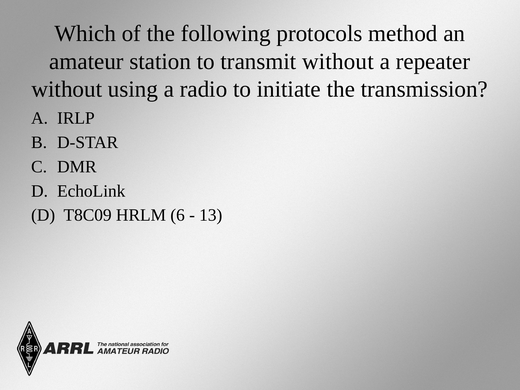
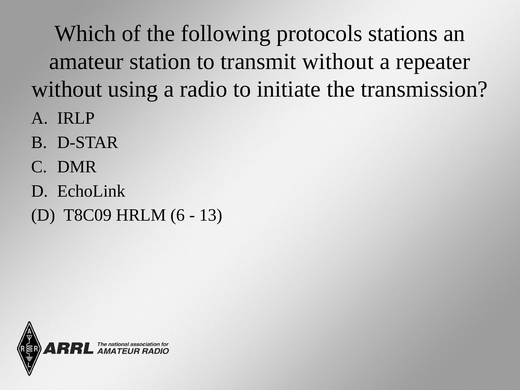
method: method -> stations
